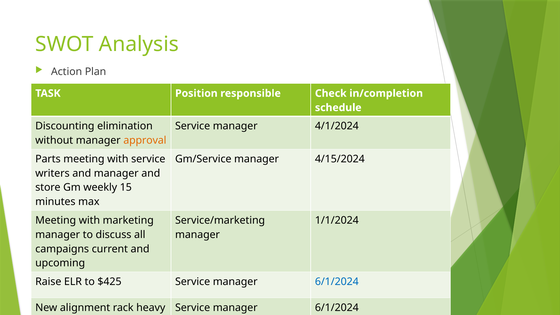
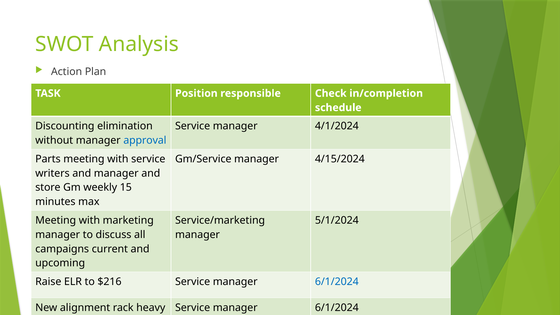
approval colour: orange -> blue
1/1/2024: 1/1/2024 -> 5/1/2024
$425: $425 -> $216
